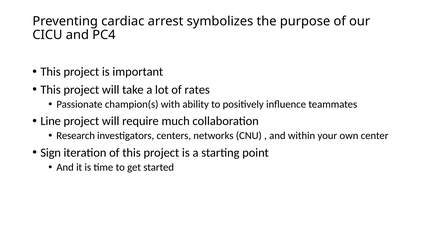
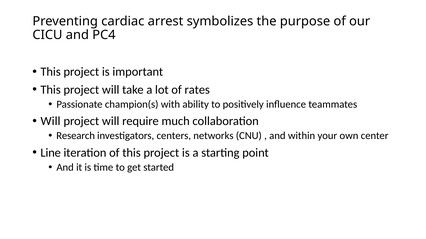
Line at (51, 121): Line -> Will
Sign: Sign -> Line
